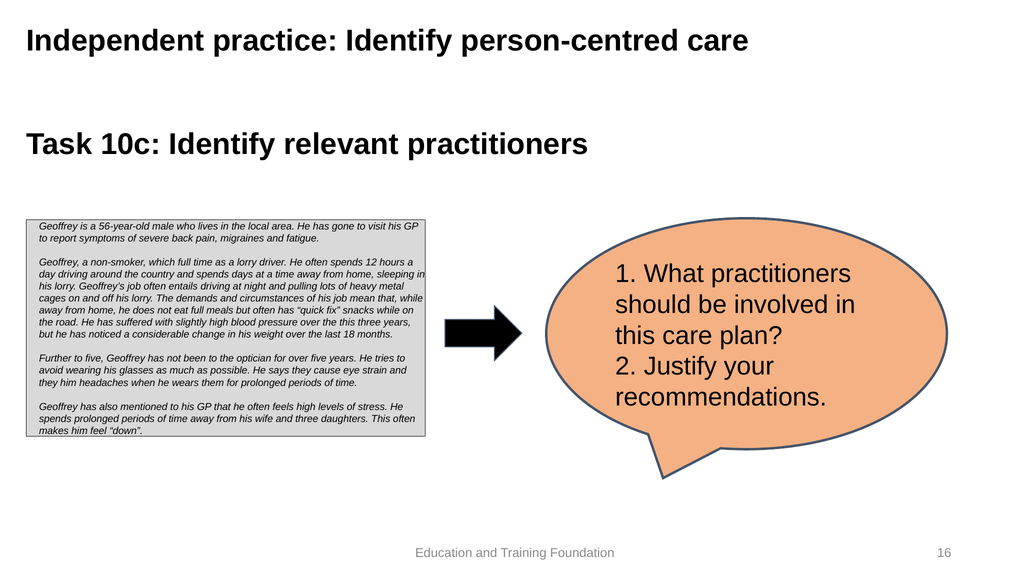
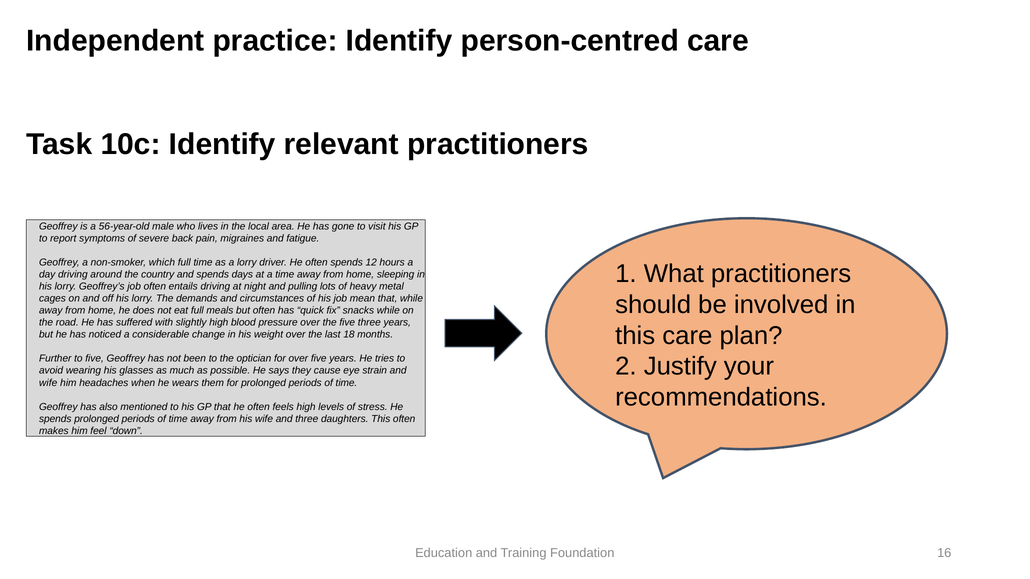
the this: this -> five
they at (48, 383): they -> wife
